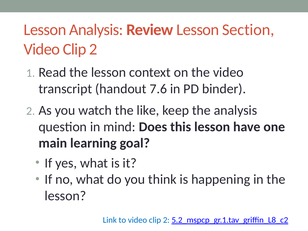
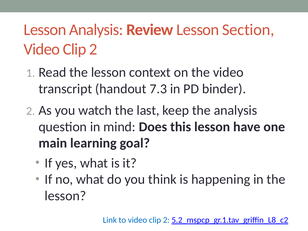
7.6: 7.6 -> 7.3
like: like -> last
